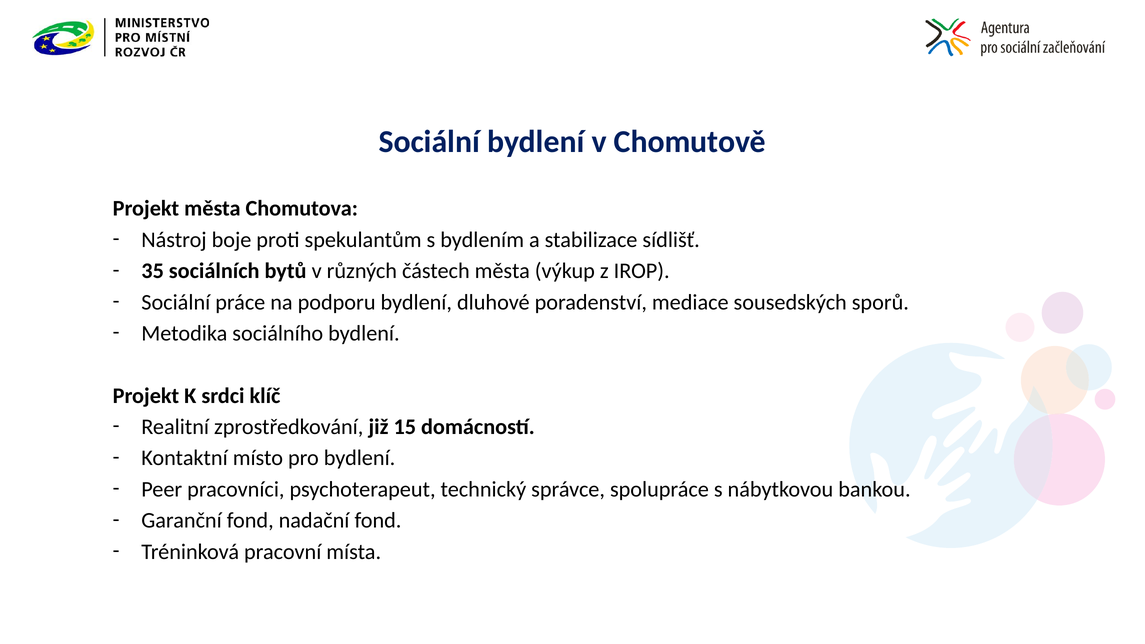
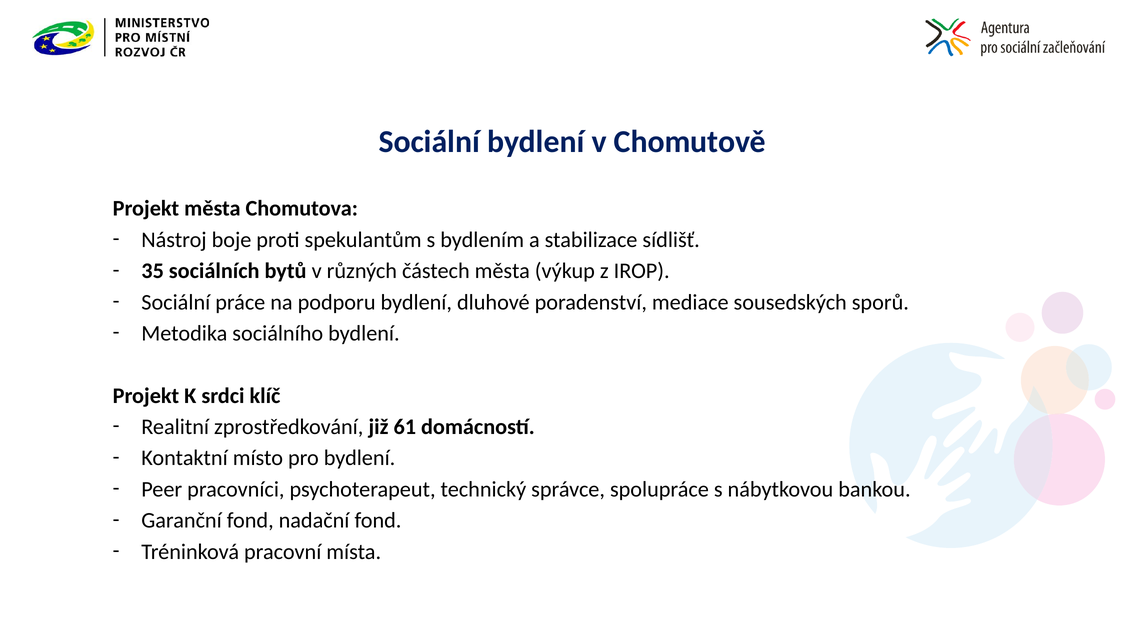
15: 15 -> 61
